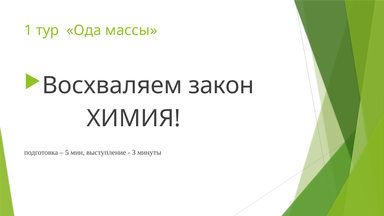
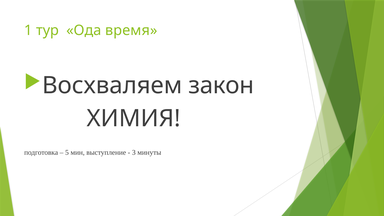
массы: массы -> время
